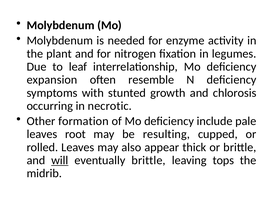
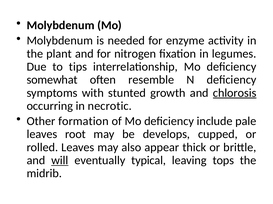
leaf: leaf -> tips
expansion: expansion -> somewhat
chlorosis underline: none -> present
resulting: resulting -> develops
eventually brittle: brittle -> typical
